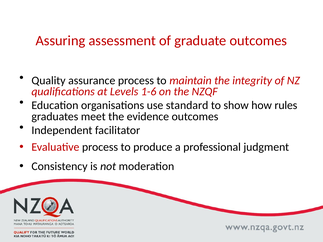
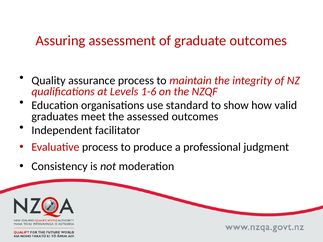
rules: rules -> valid
evidence: evidence -> assessed
